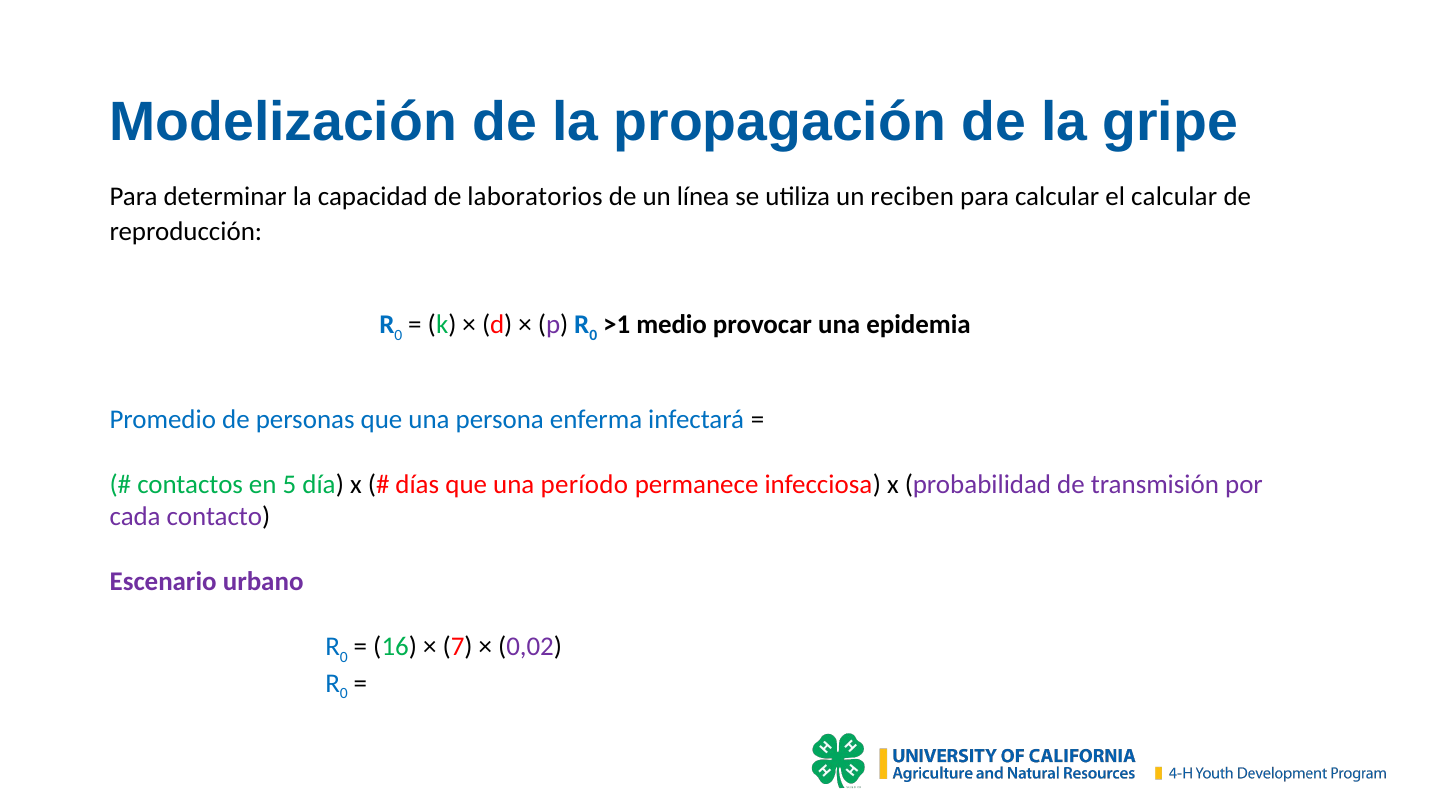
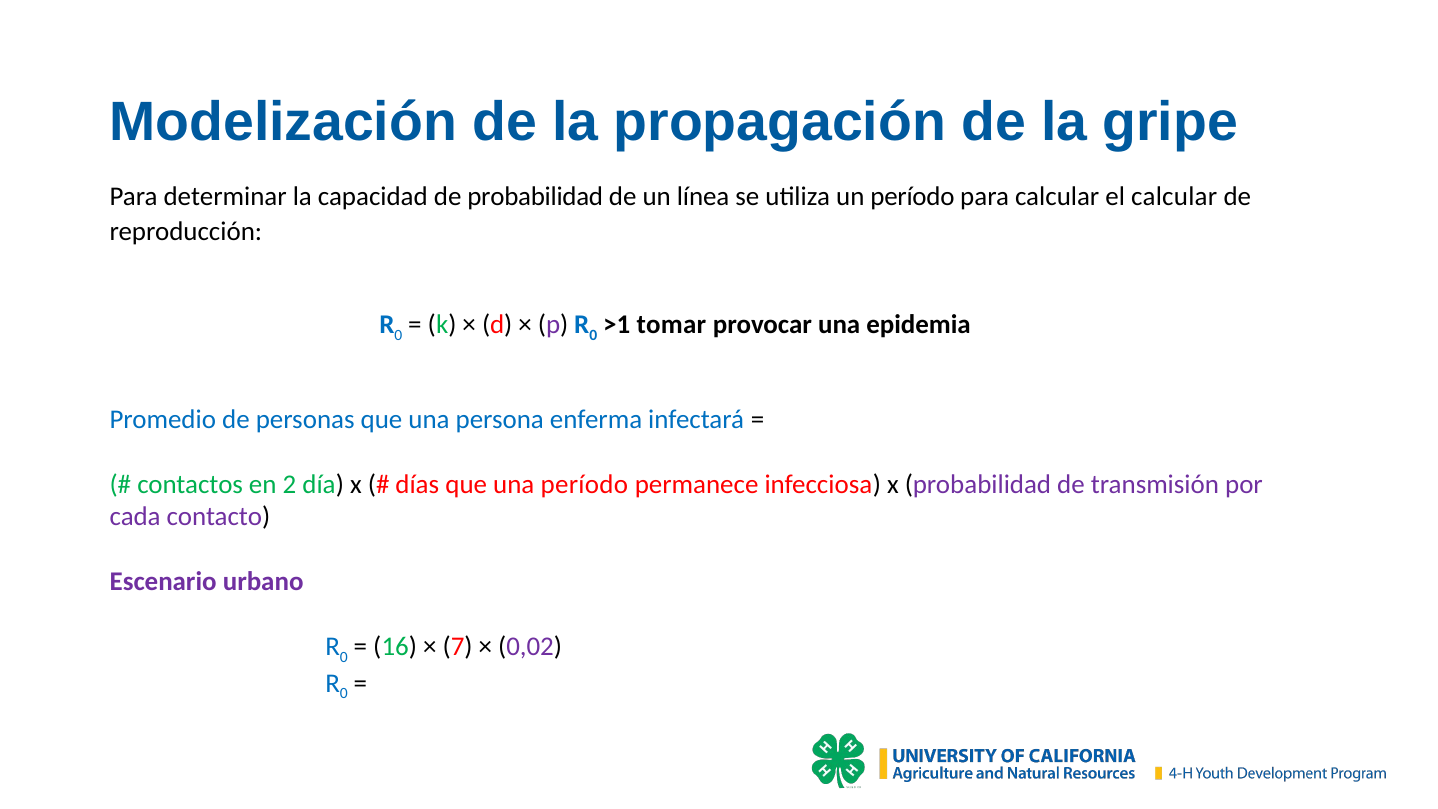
de laboratorios: laboratorios -> probabilidad
un reciben: reciben -> período
medio: medio -> tomar
5: 5 -> 2
